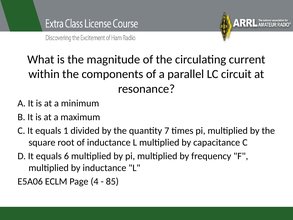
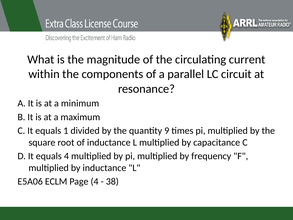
7: 7 -> 9
equals 6: 6 -> 4
85: 85 -> 38
